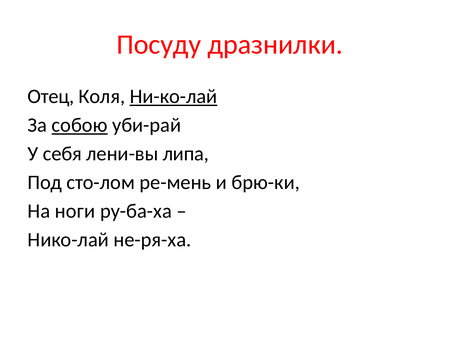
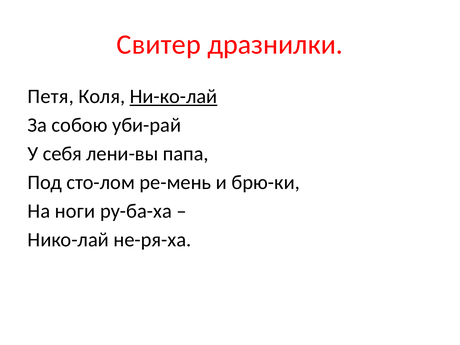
Посуду: Посуду -> Свитер
Отец: Отец -> Петя
собою underline: present -> none
липа: липа -> папа
